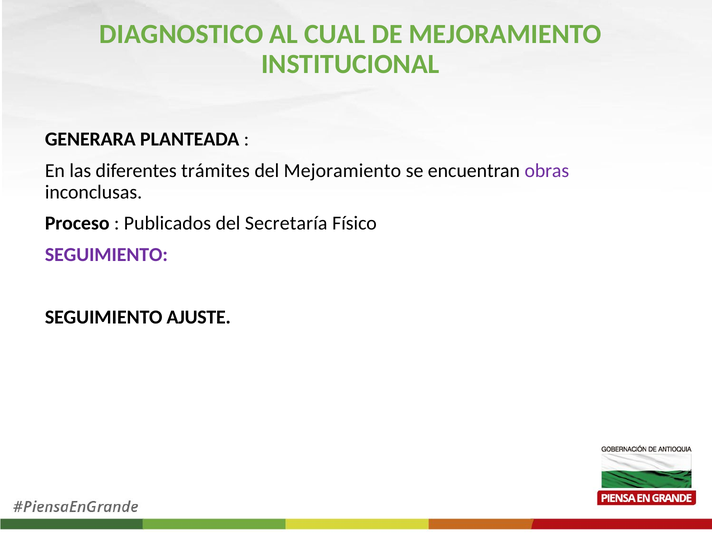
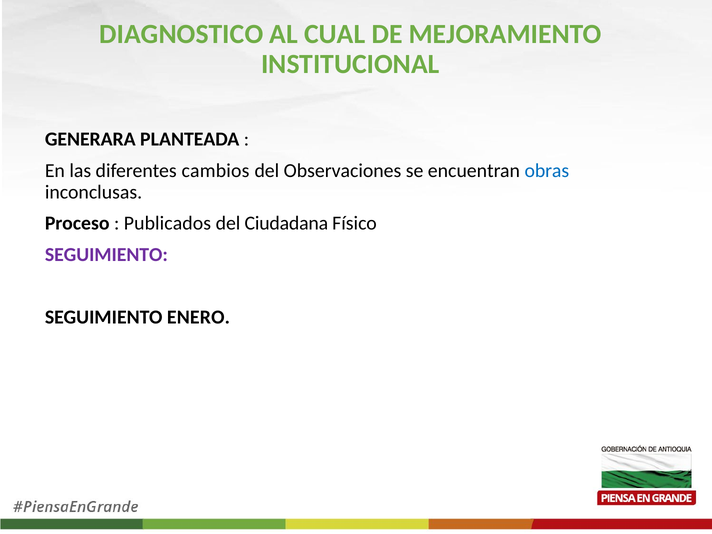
trámites: trámites -> cambios
del Mejoramiento: Mejoramiento -> Observaciones
obras colour: purple -> blue
Secretaría: Secretaría -> Ciudadana
AJUSTE: AJUSTE -> ENERO
